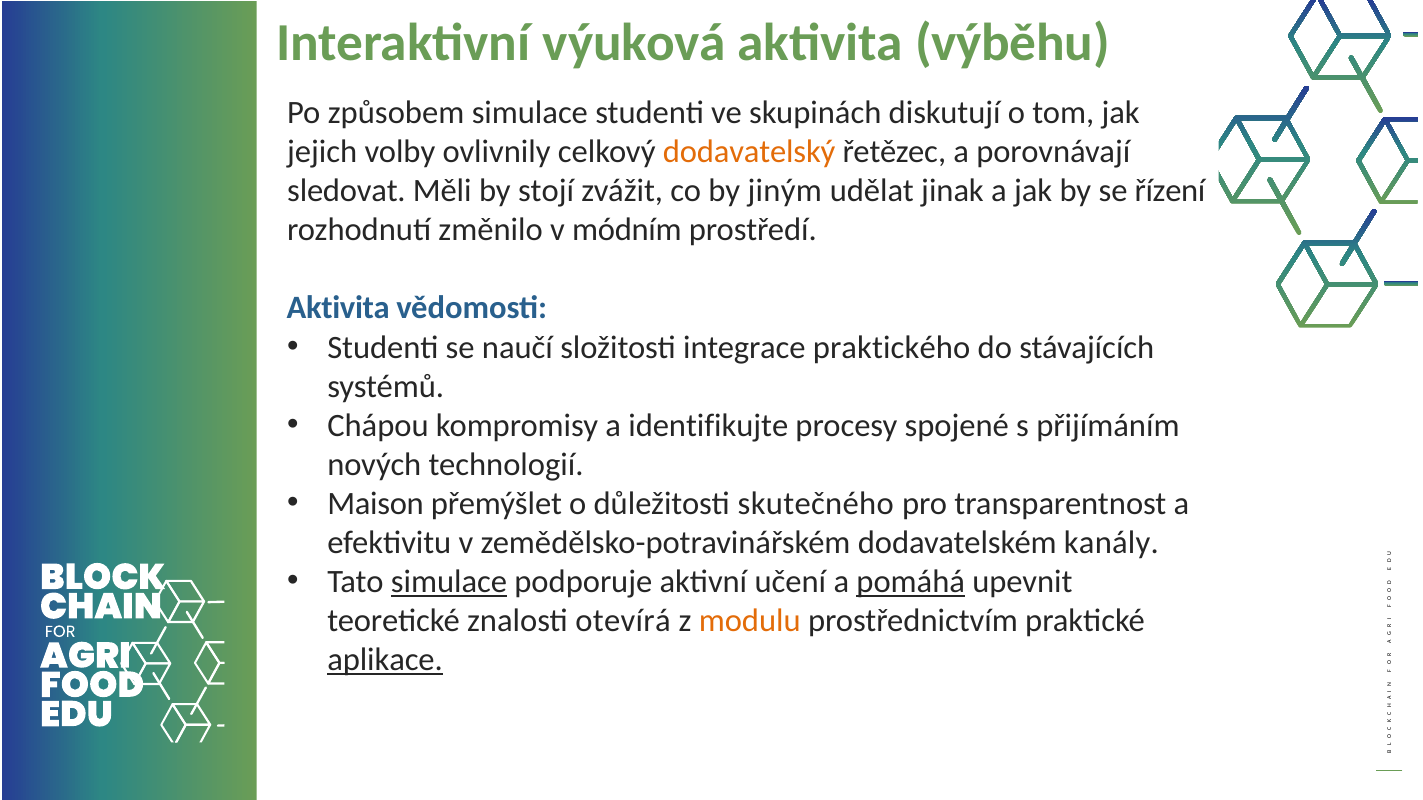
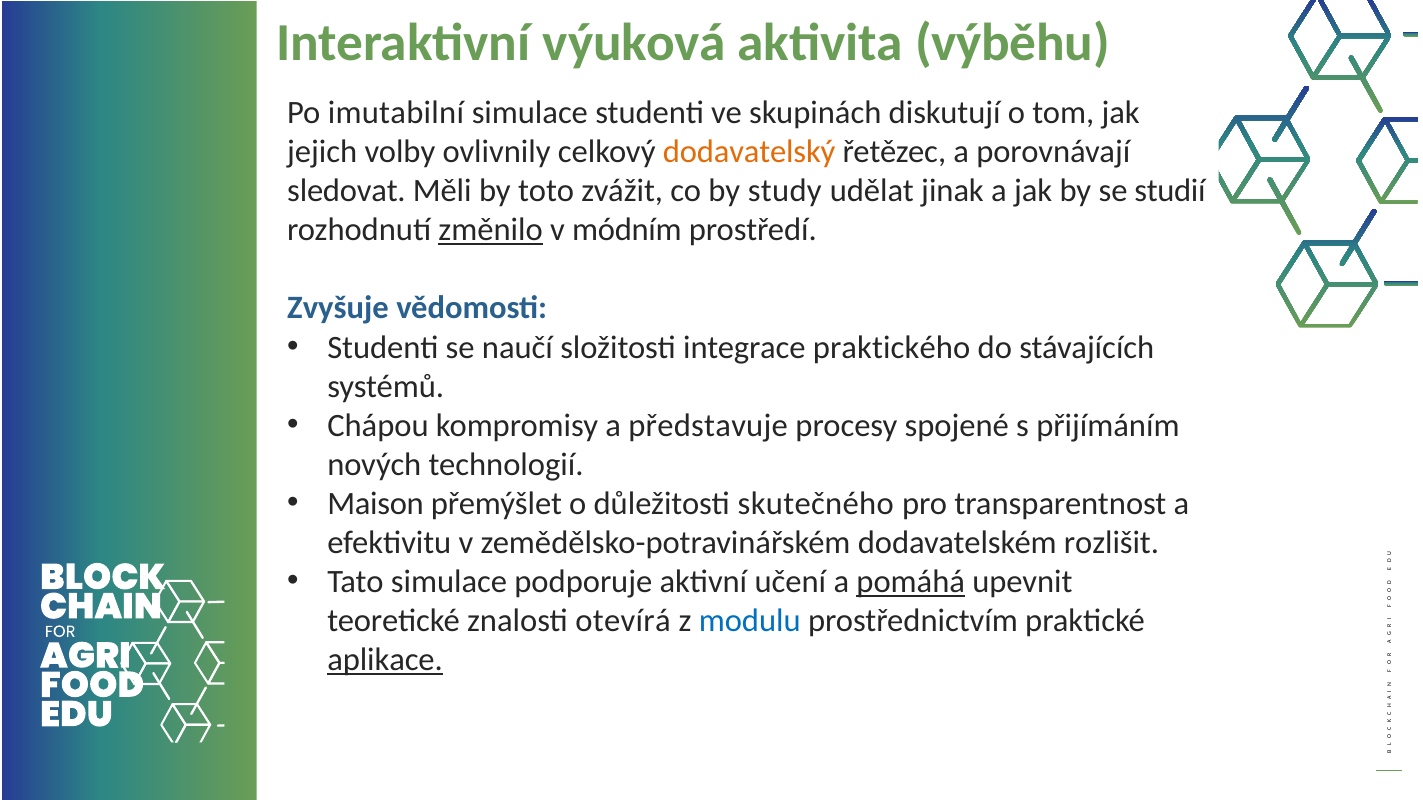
způsobem: způsobem -> imutabilní
stojí: stojí -> toto
jiným: jiným -> study
řízení: řízení -> studií
změnilo underline: none -> present
Aktivita at (338, 308): Aktivita -> Zvyšuje
identifikujte: identifikujte -> představuje
kanály: kanály -> rozlišit
simulace at (449, 582) underline: present -> none
modulu colour: orange -> blue
